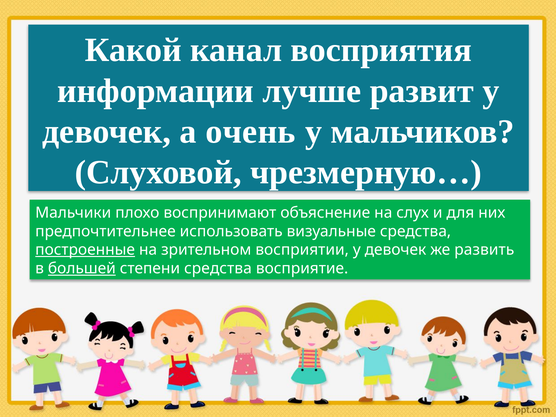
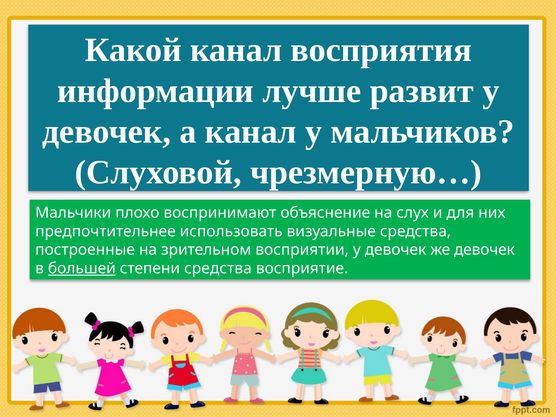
а очень: очень -> канал
построенные underline: present -> none
же развить: развить -> девочек
